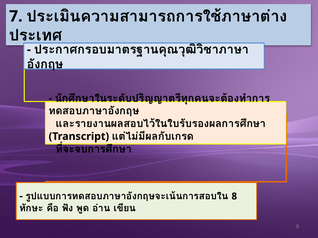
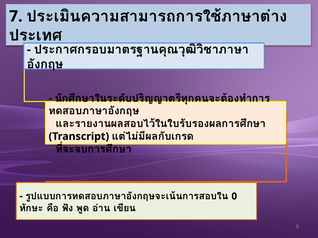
8: 8 -> 0
